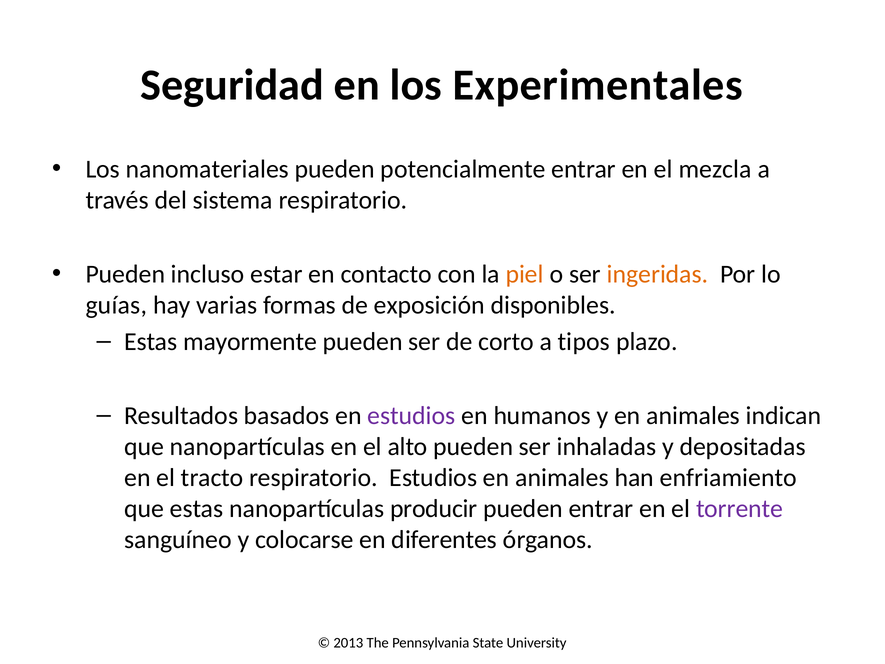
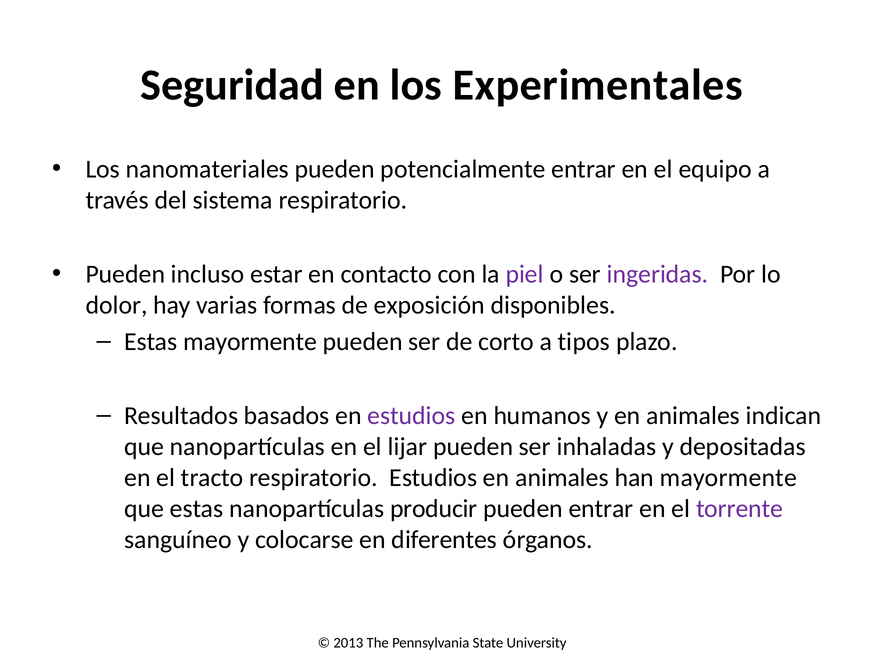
mezcla: mezcla -> equipo
piel colour: orange -> purple
ingeridas colour: orange -> purple
guías: guías -> dolor
alto: alto -> lijar
han enfriamiento: enfriamiento -> mayormente
